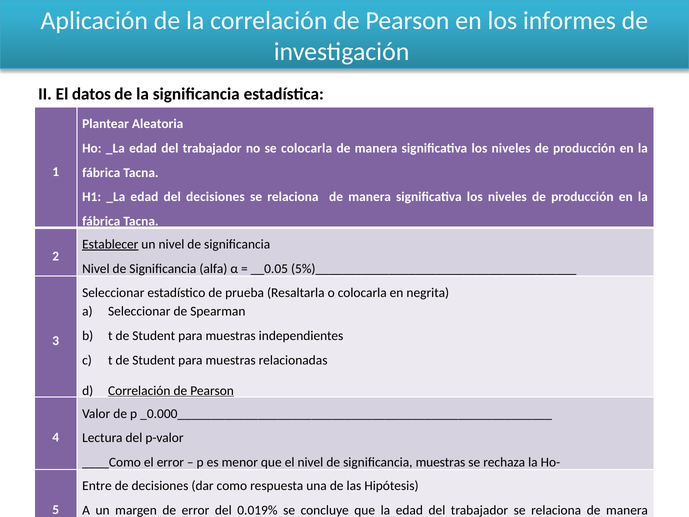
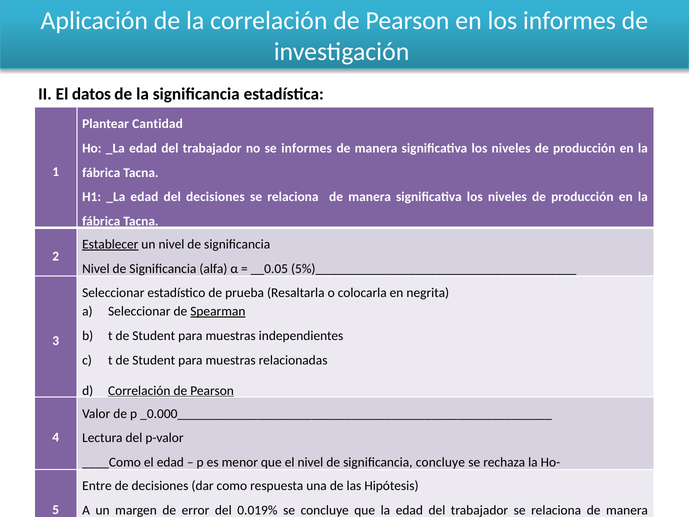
Aleatoria: Aleatoria -> Cantidad
se colocarla: colocarla -> informes
Spearman underline: none -> present
el error: error -> edad
significancia muestras: muestras -> concluye
